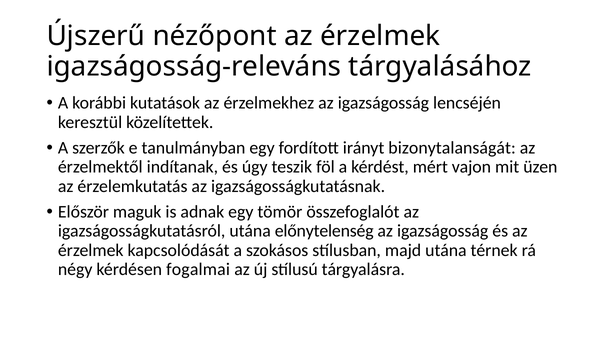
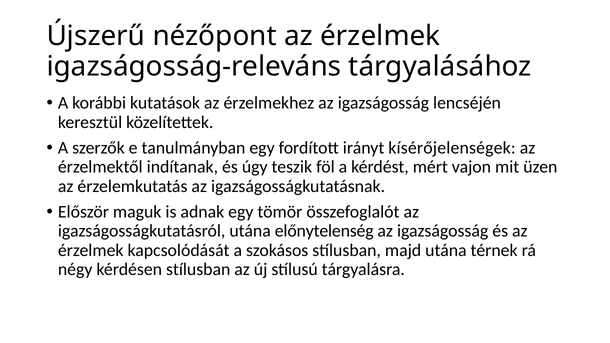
bizonytalanságát: bizonytalanságát -> kísérőjelenségek
kérdésen fogalmai: fogalmai -> stílusban
